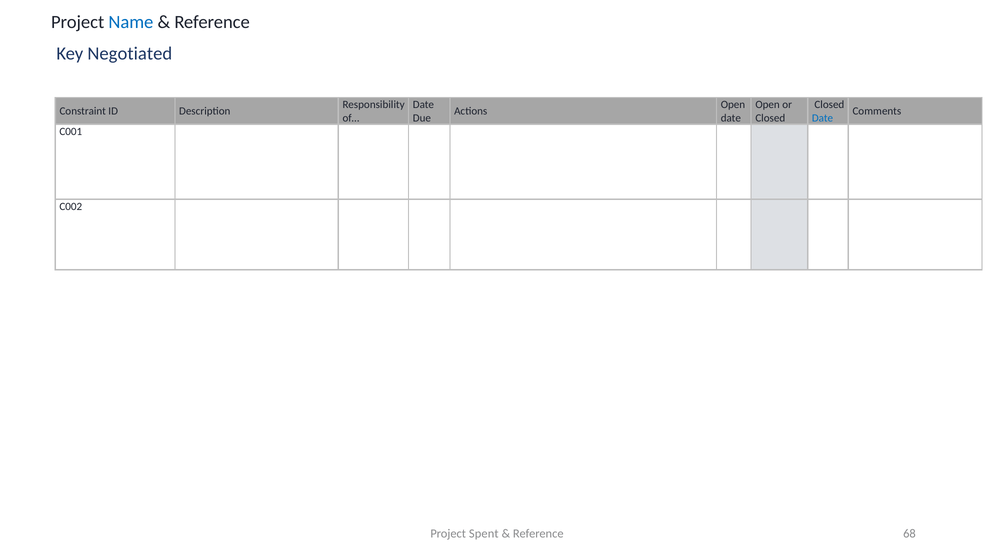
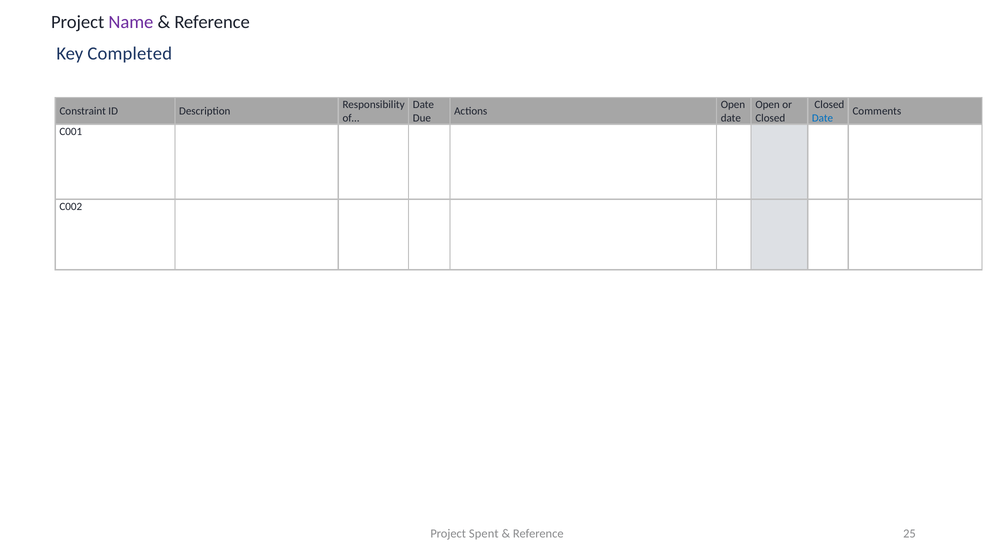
Name colour: blue -> purple
Negotiated: Negotiated -> Completed
68: 68 -> 25
